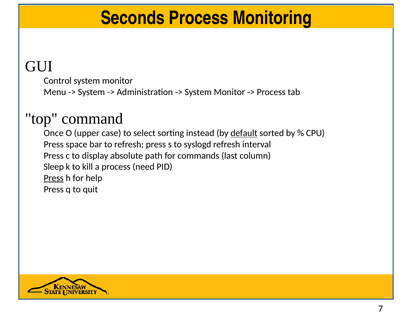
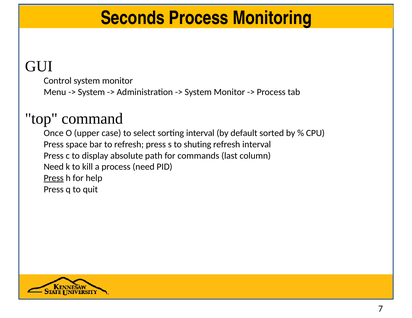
sorting instead: instead -> interval
default underline: present -> none
syslogd: syslogd -> shuting
Sleep at (54, 167): Sleep -> Need
